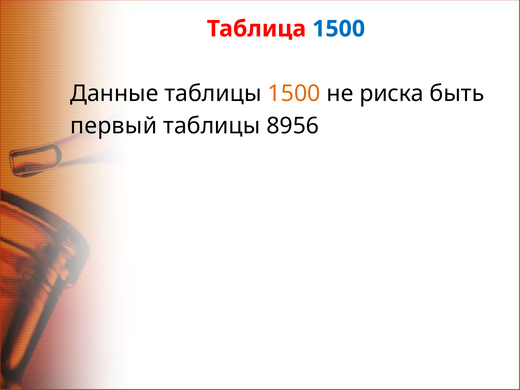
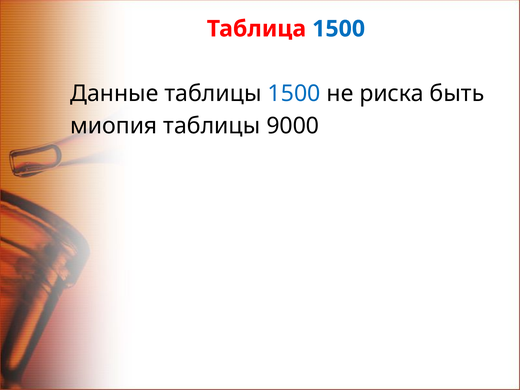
1500 at (294, 94) colour: orange -> blue
первый: первый -> миопия
8956: 8956 -> 9000
